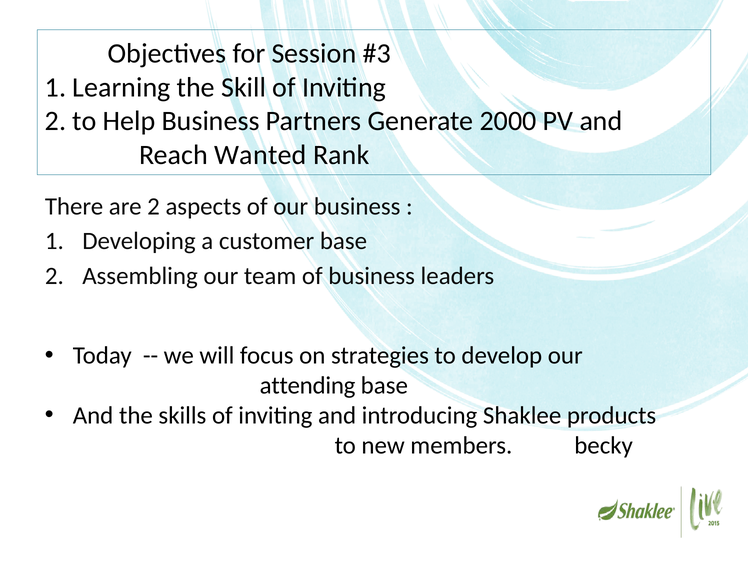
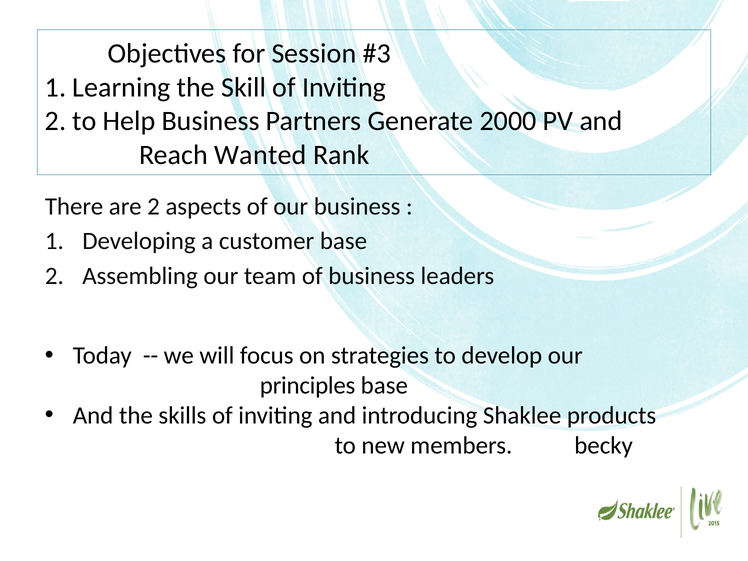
attending: attending -> principles
